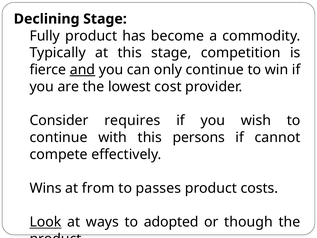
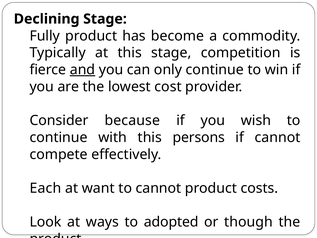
requires: requires -> because
Wins: Wins -> Each
from: from -> want
to passes: passes -> cannot
Look underline: present -> none
